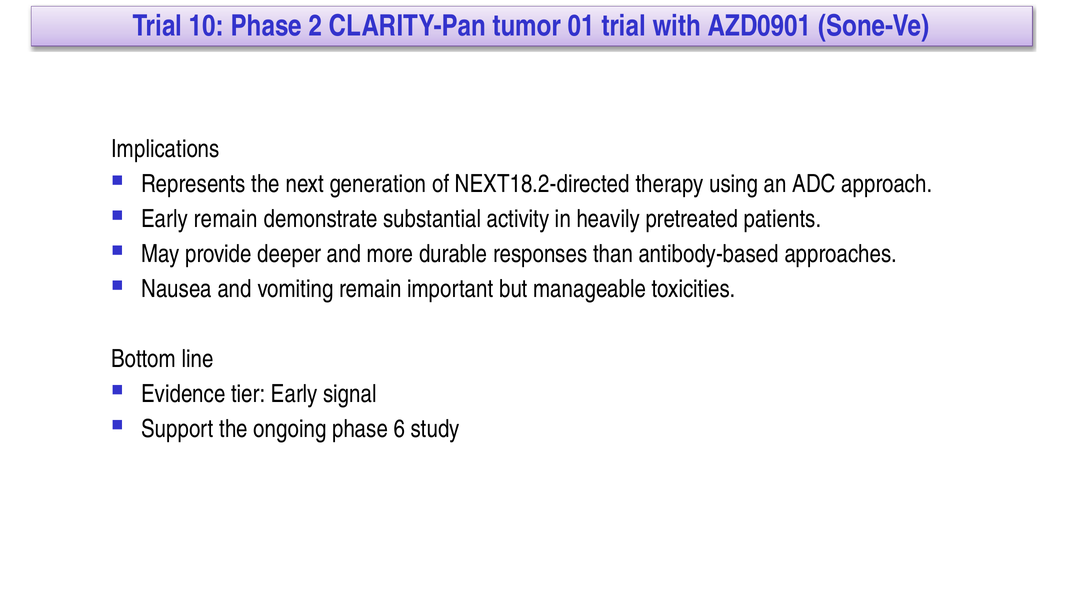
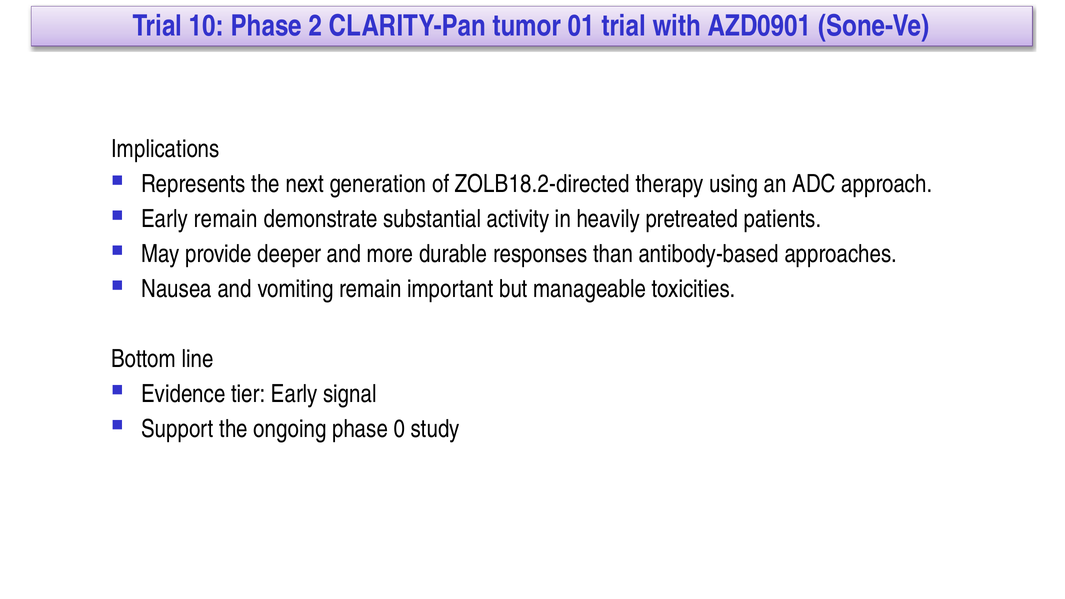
NEXT18.2-directed: NEXT18.2-directed -> ZOLB18.2-directed
6: 6 -> 0
